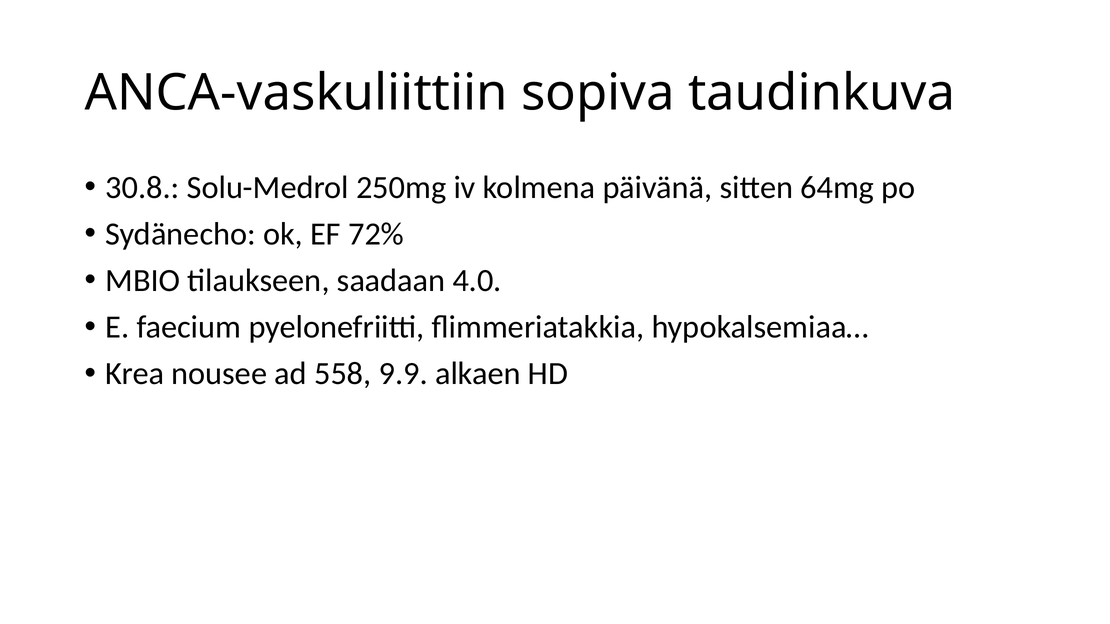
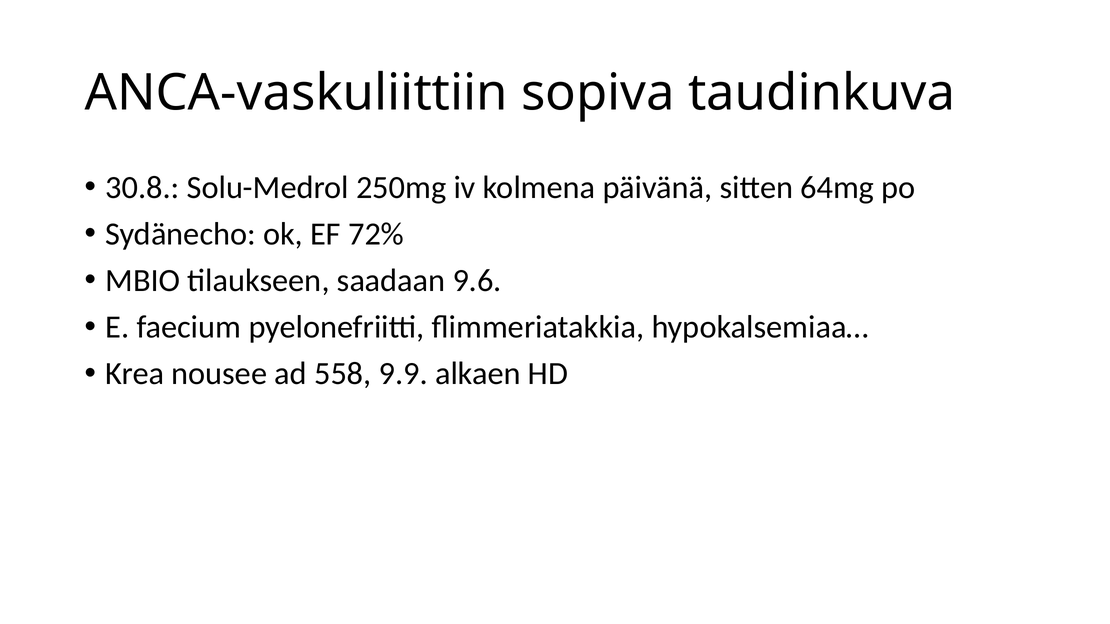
4.0: 4.0 -> 9.6
